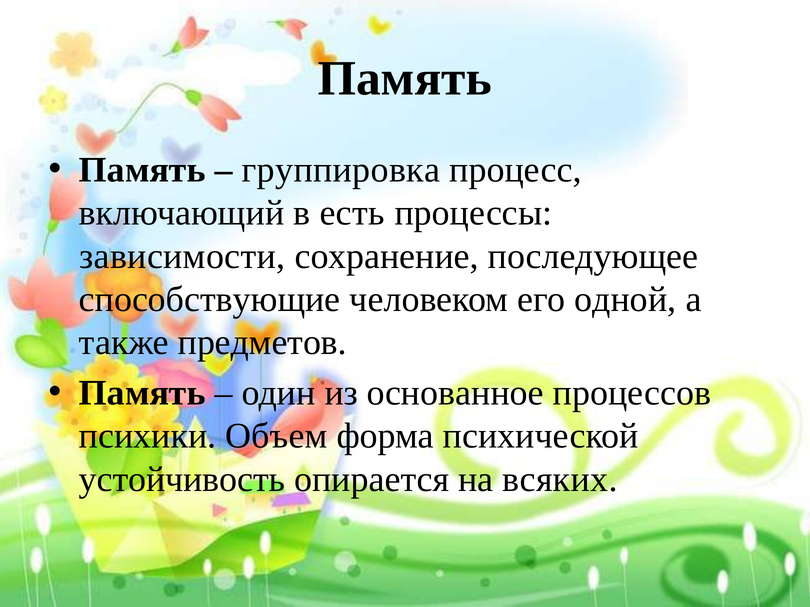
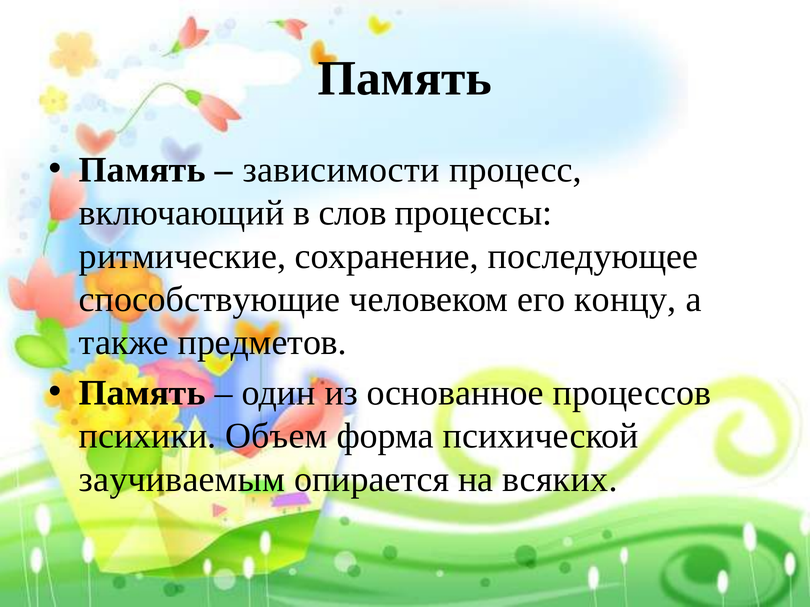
группировка: группировка -> зависимости
есть: есть -> слов
зависимости: зависимости -> ритмические
одной: одной -> концу
устойчивость: устойчивость -> заучиваемым
